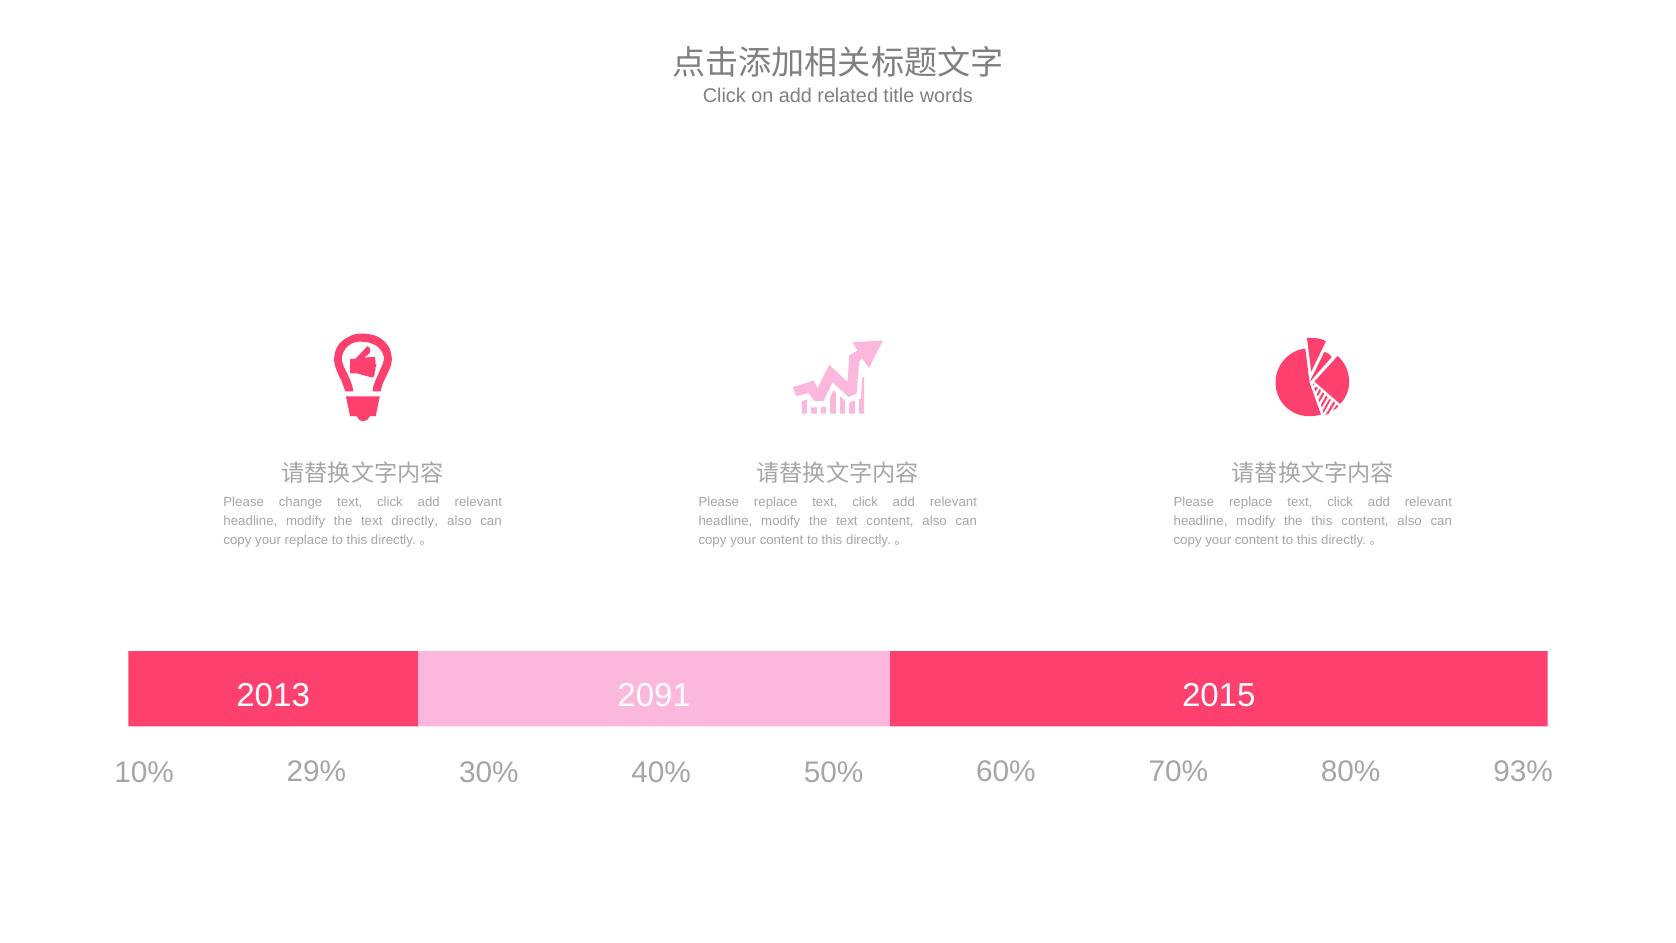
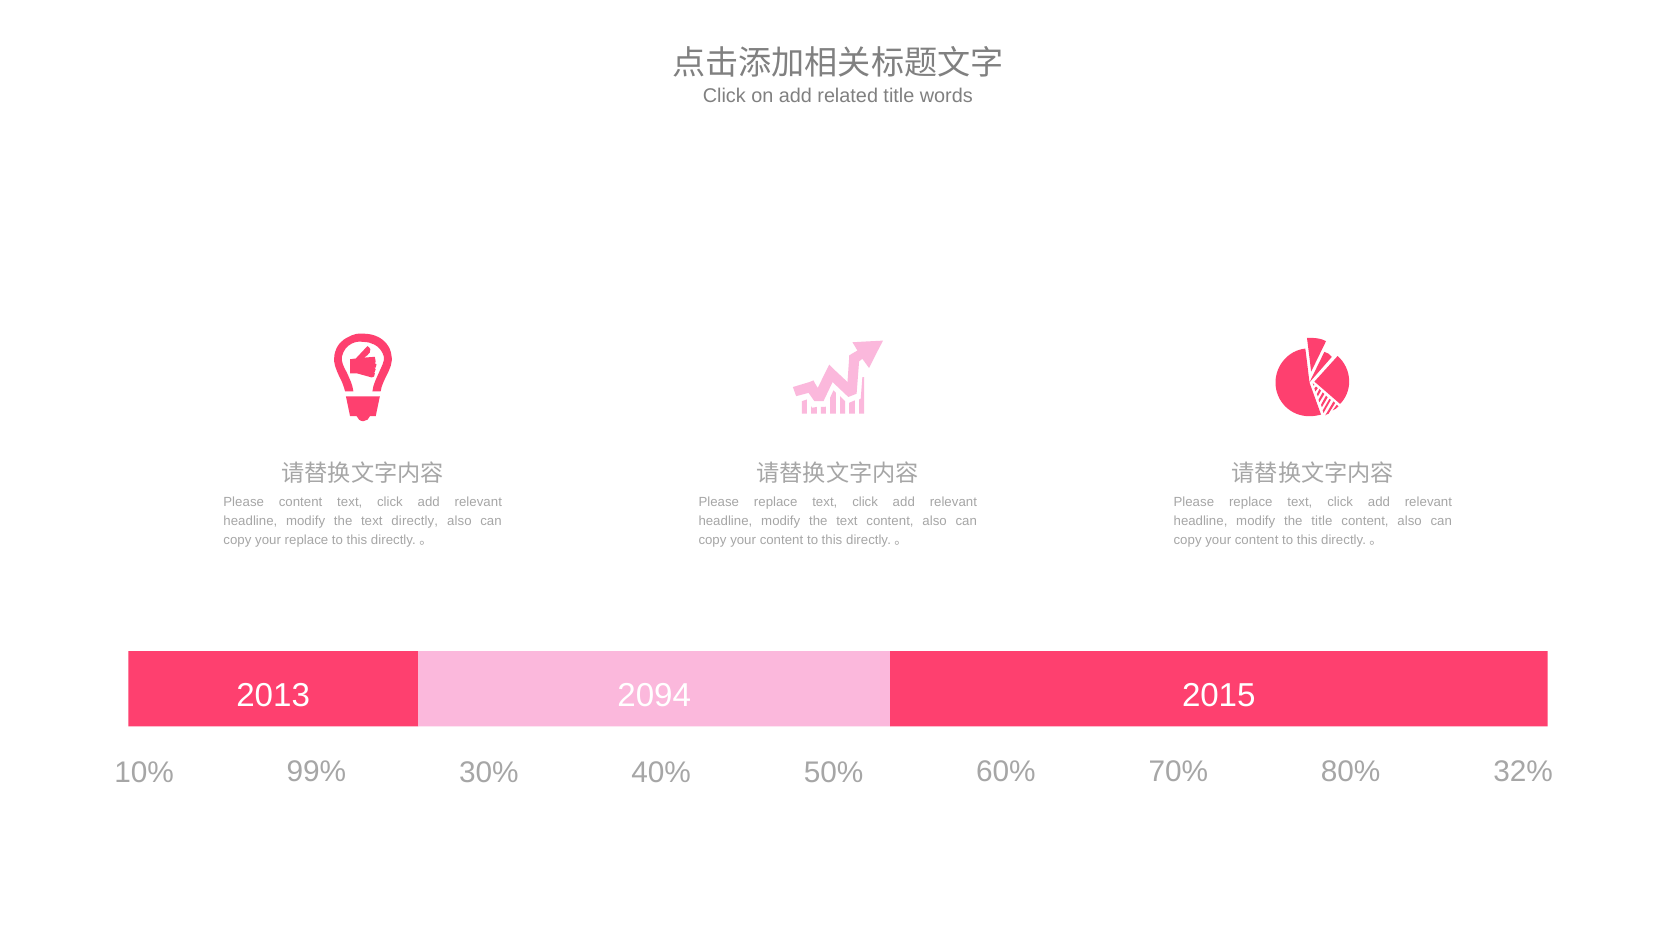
Please change: change -> content
the this: this -> title
2091: 2091 -> 2094
29%: 29% -> 99%
93%: 93% -> 32%
